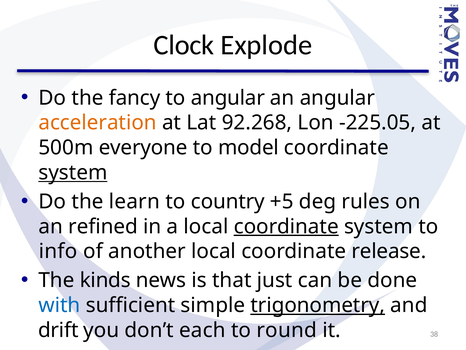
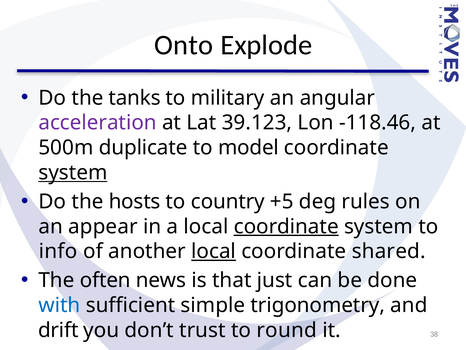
Clock: Clock -> Onto
fancy: fancy -> tanks
to angular: angular -> military
acceleration colour: orange -> purple
92.268: 92.268 -> 39.123
-225.05: -225.05 -> -118.46
everyone: everyone -> duplicate
learn: learn -> hosts
refined: refined -> appear
local at (214, 251) underline: none -> present
release: release -> shared
kinds: kinds -> often
trigonometry underline: present -> none
each: each -> trust
